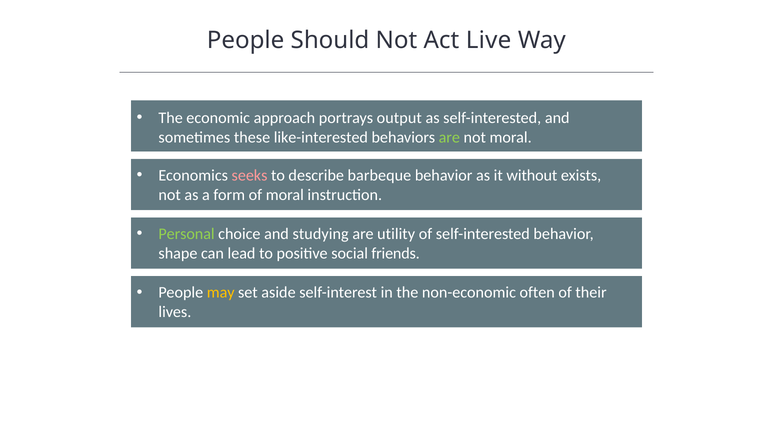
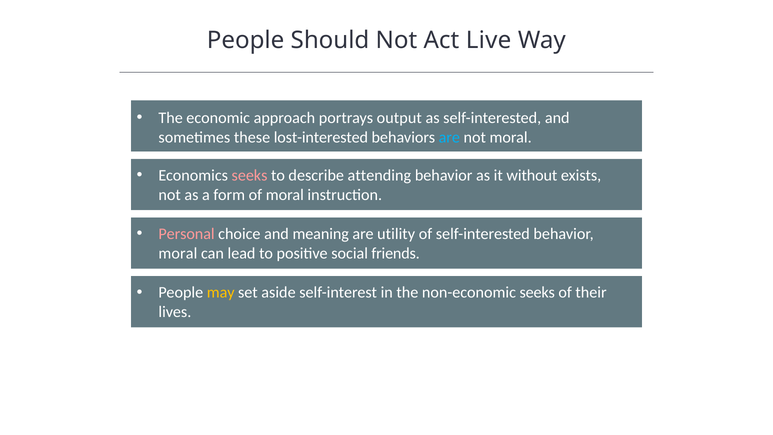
like-interested: like-interested -> lost-interested
are at (449, 137) colour: light green -> light blue
barbeque: barbeque -> attending
Personal colour: light green -> pink
studying: studying -> meaning
shape at (178, 253): shape -> moral
non-economic often: often -> seeks
